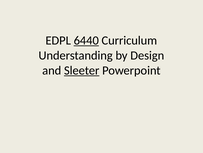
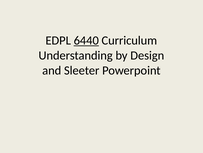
Sleeter underline: present -> none
